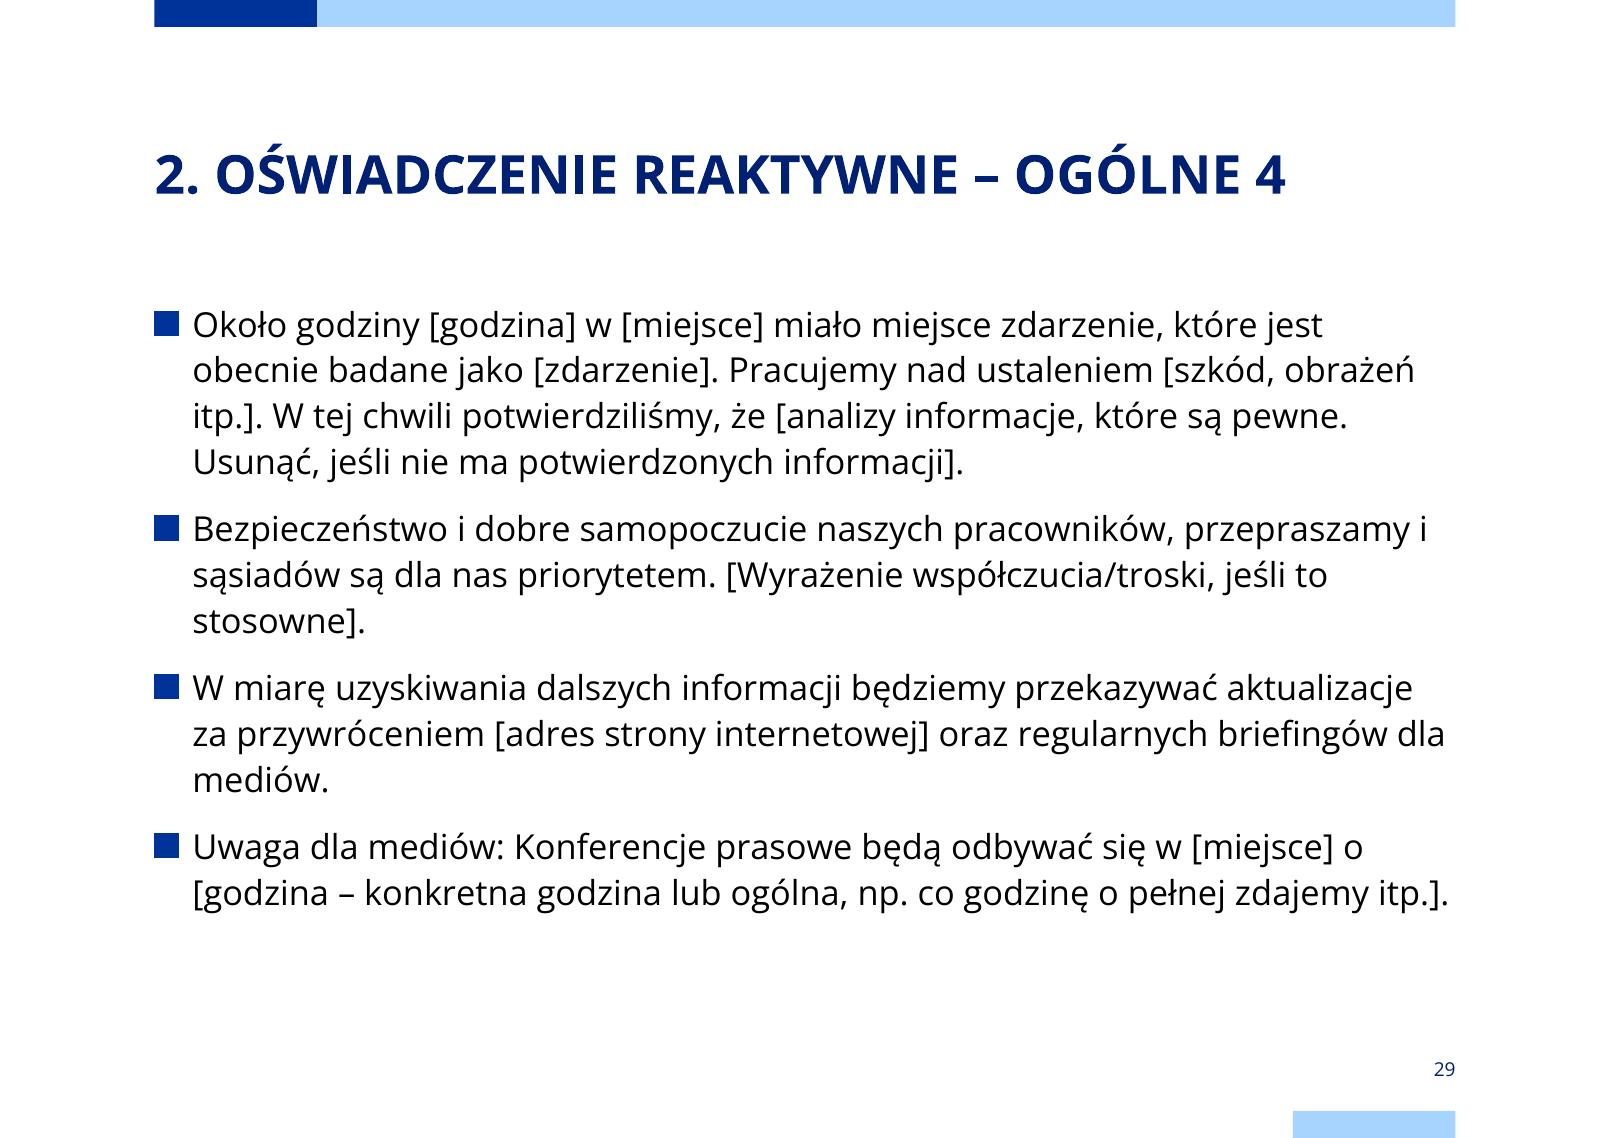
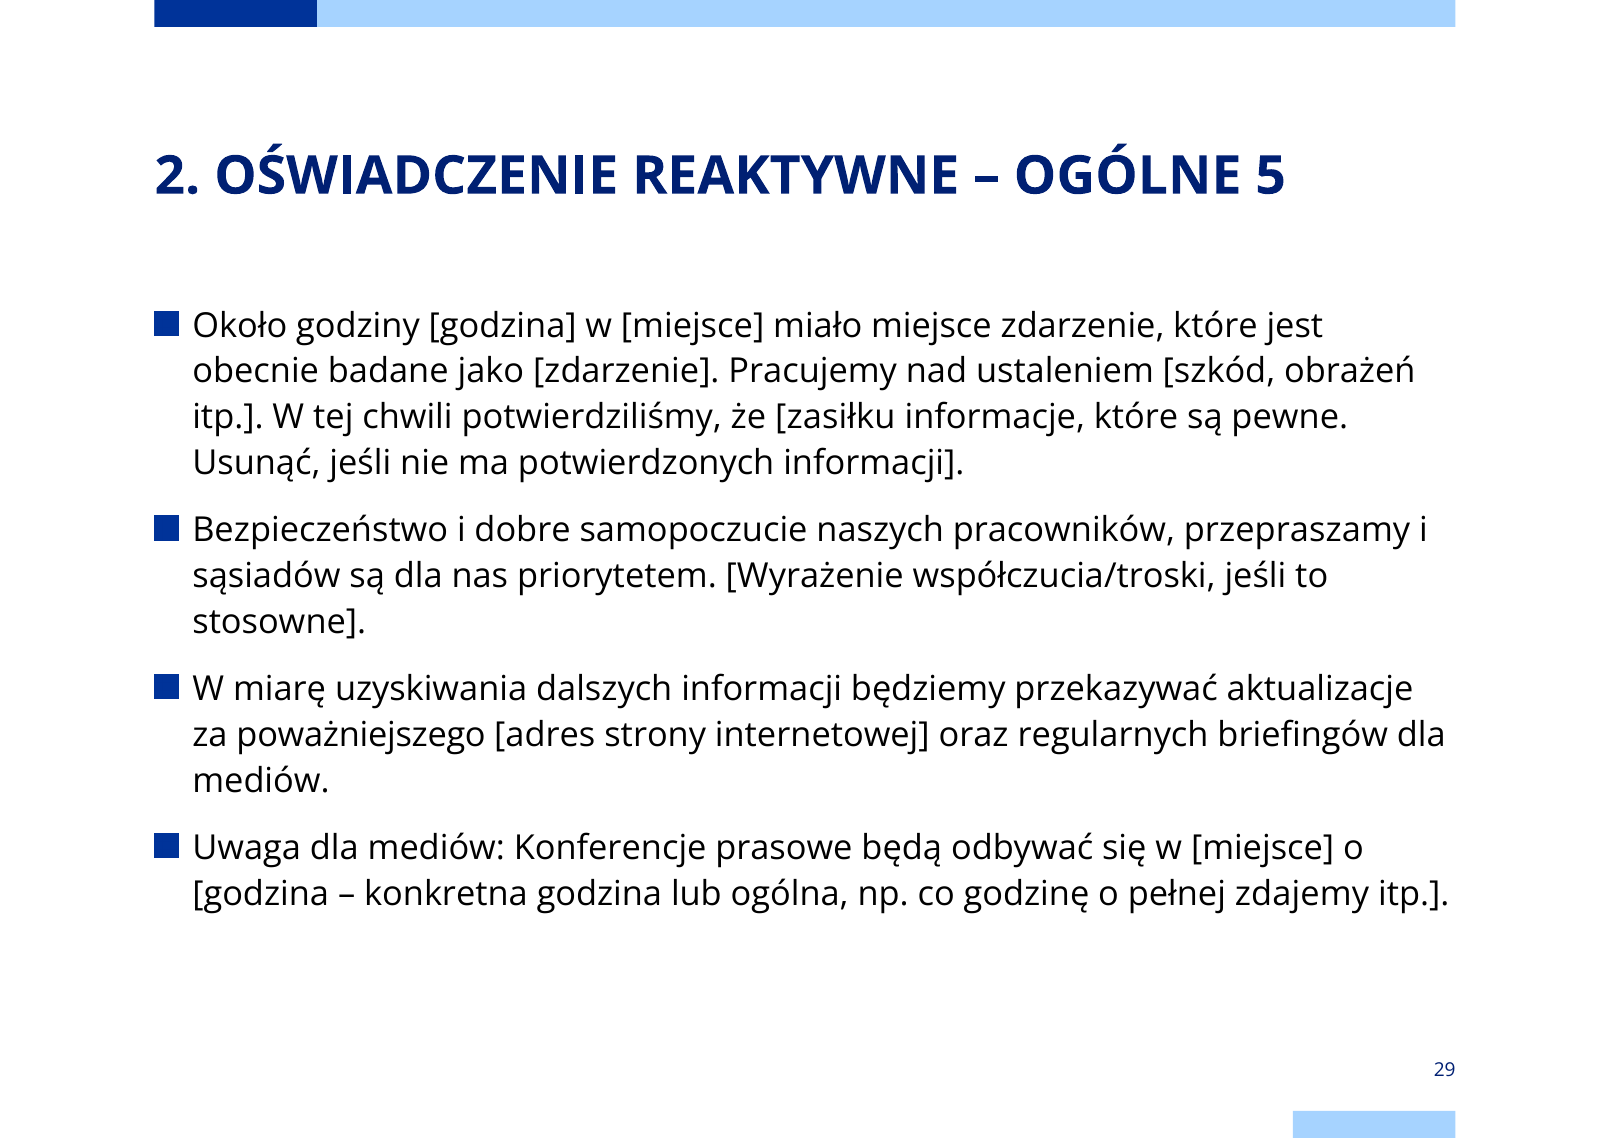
4: 4 -> 5
analizy: analizy -> zasiłku
przywróceniem: przywróceniem -> poważniejszego
